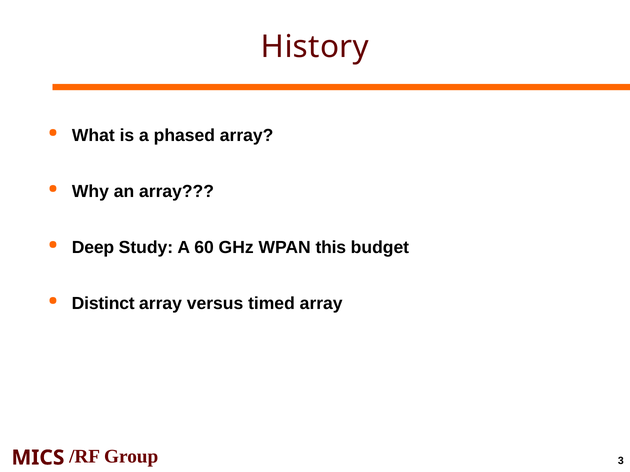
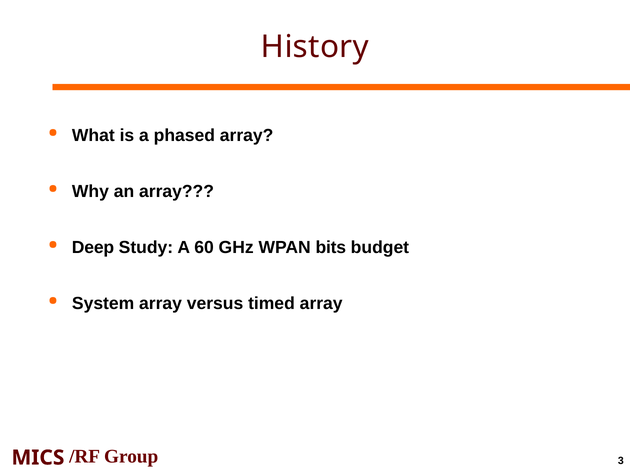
this: this -> bits
Distinct: Distinct -> System
